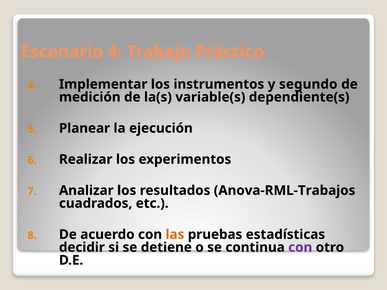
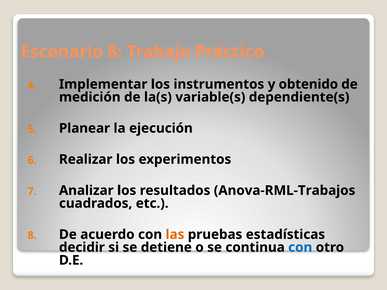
Escenario 4: 4 -> 8
segundo: segundo -> obtenido
con at (300, 248) colour: purple -> blue
